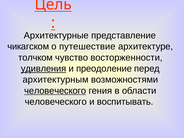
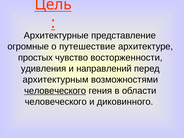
чикагском: чикагском -> огромные
толчком: толчком -> простых
удивления underline: present -> none
преодоление: преодоление -> направлений
воспитывать: воспитывать -> диковинного
